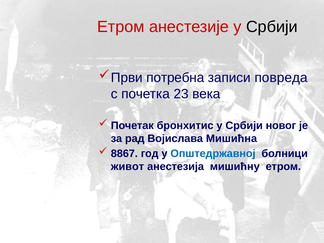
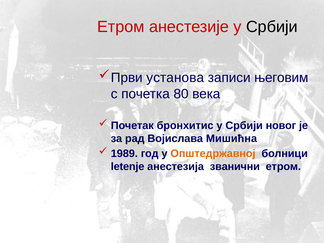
потребна: потребна -> установа
повреда: повреда -> његовим
23: 23 -> 80
8867: 8867 -> 1989
Општедржавној colour: blue -> orange
живот: живот -> letenje
мишићну: мишићну -> званични
